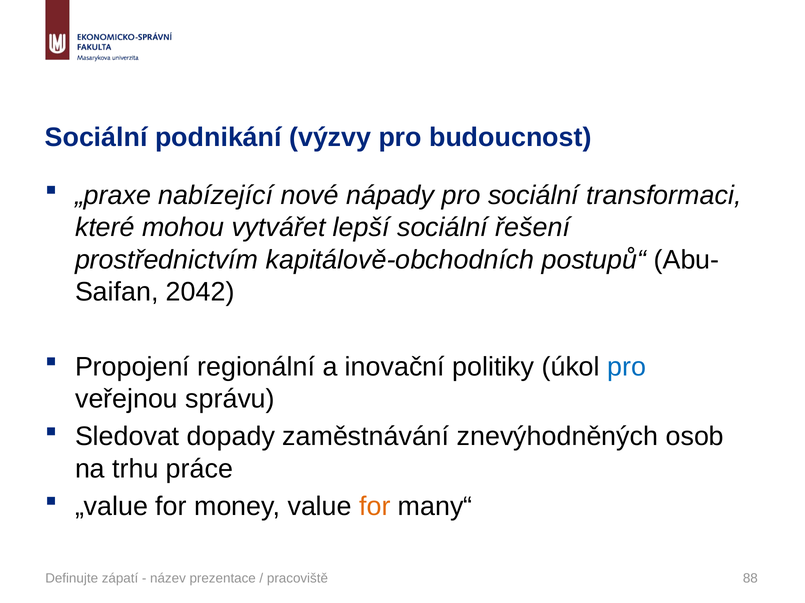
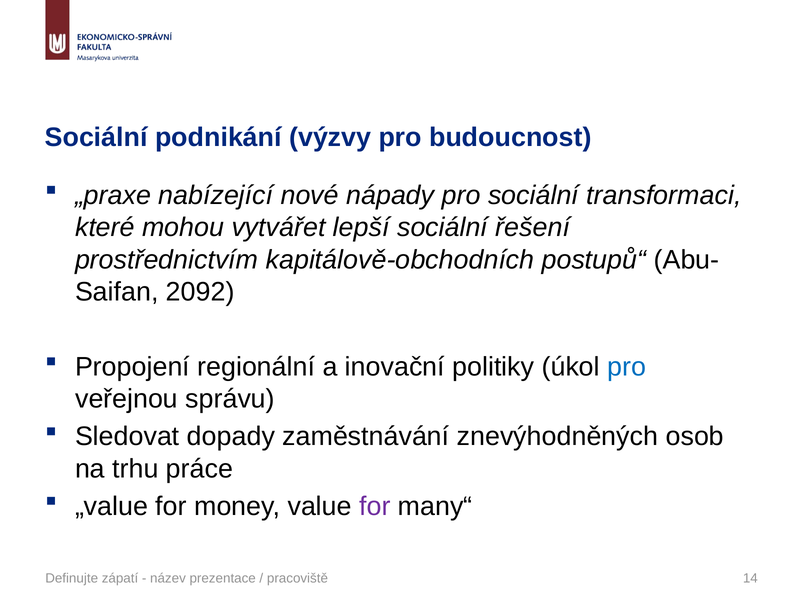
2042: 2042 -> 2092
for at (375, 507) colour: orange -> purple
88: 88 -> 14
